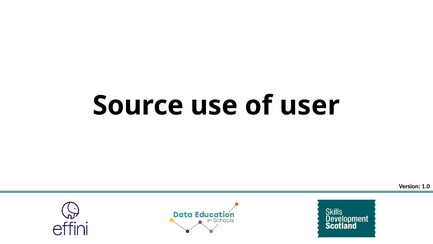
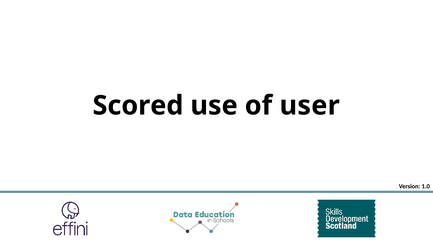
Source: Source -> Scored
